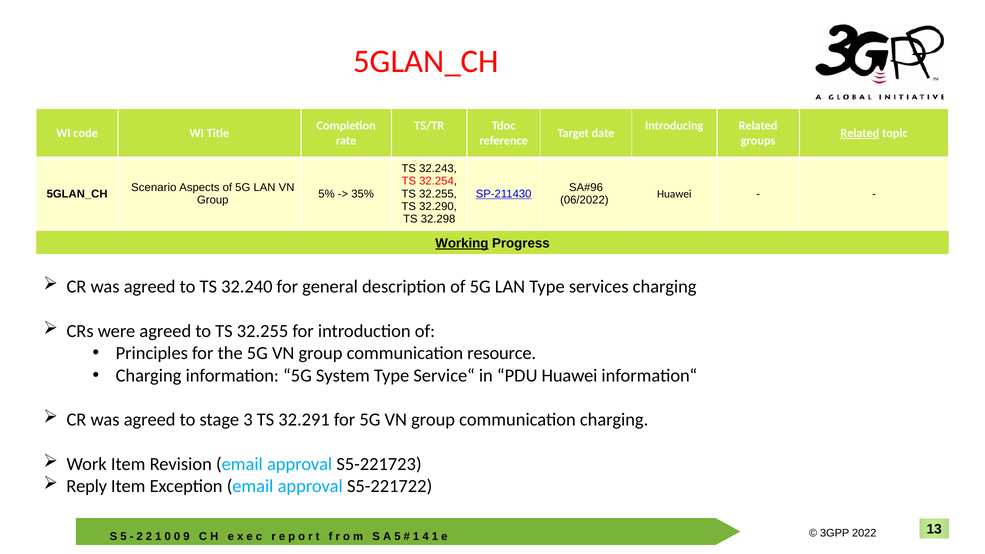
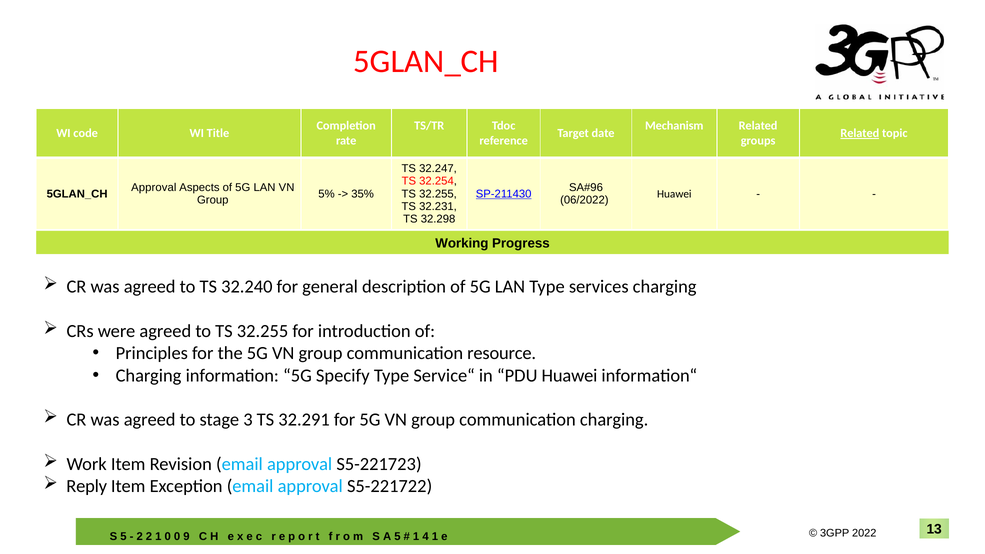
Introducing: Introducing -> Mechanism
32.243: 32.243 -> 32.247
Scenario at (154, 188): Scenario -> Approval
32.290: 32.290 -> 32.231
Working underline: present -> none
System: System -> Specify
